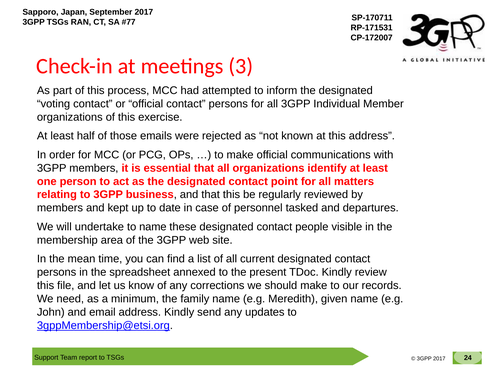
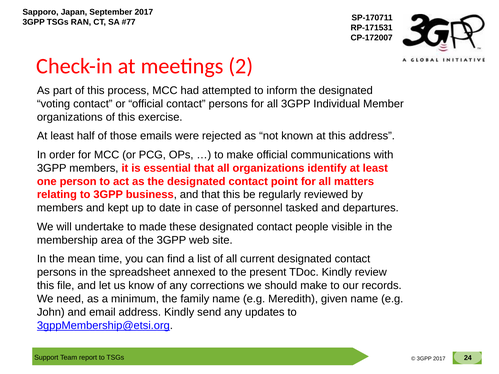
3: 3 -> 2
to name: name -> made
